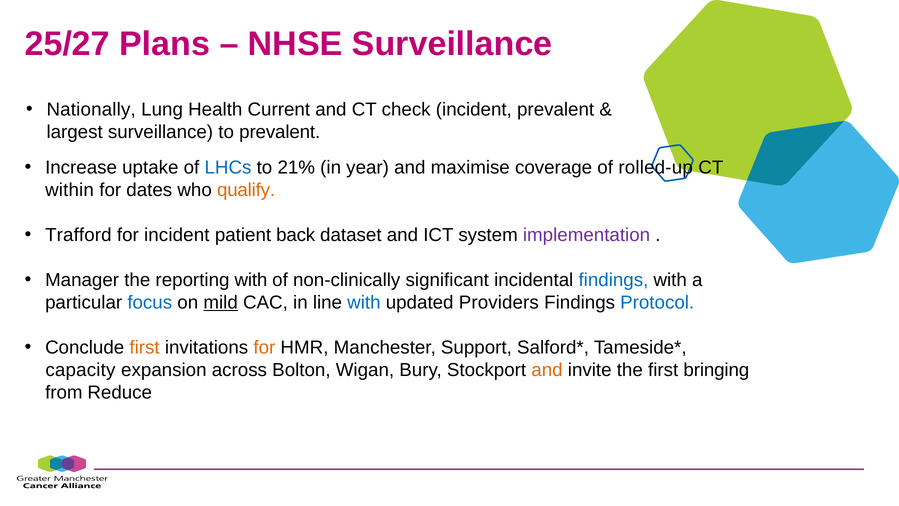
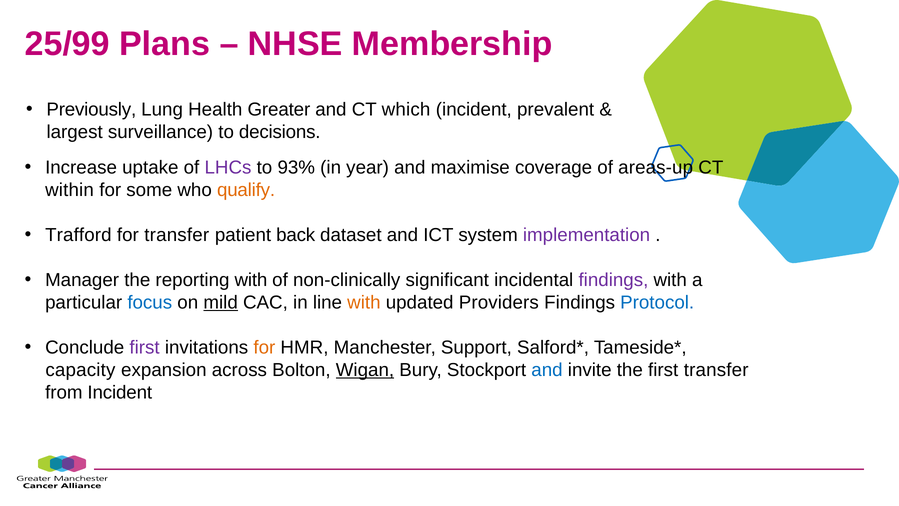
25/27: 25/27 -> 25/99
NHSE Surveillance: Surveillance -> Membership
Nationally: Nationally -> Previously
Current: Current -> Greater
check: check -> which
to prevalent: prevalent -> decisions
LHCs colour: blue -> purple
21%: 21% -> 93%
rolled-up: rolled-up -> areas-up
dates: dates -> some
for incident: incident -> transfer
findings at (613, 280) colour: blue -> purple
with at (364, 302) colour: blue -> orange
first at (145, 347) colour: orange -> purple
Wigan underline: none -> present
and at (547, 370) colour: orange -> blue
first bringing: bringing -> transfer
from Reduce: Reduce -> Incident
